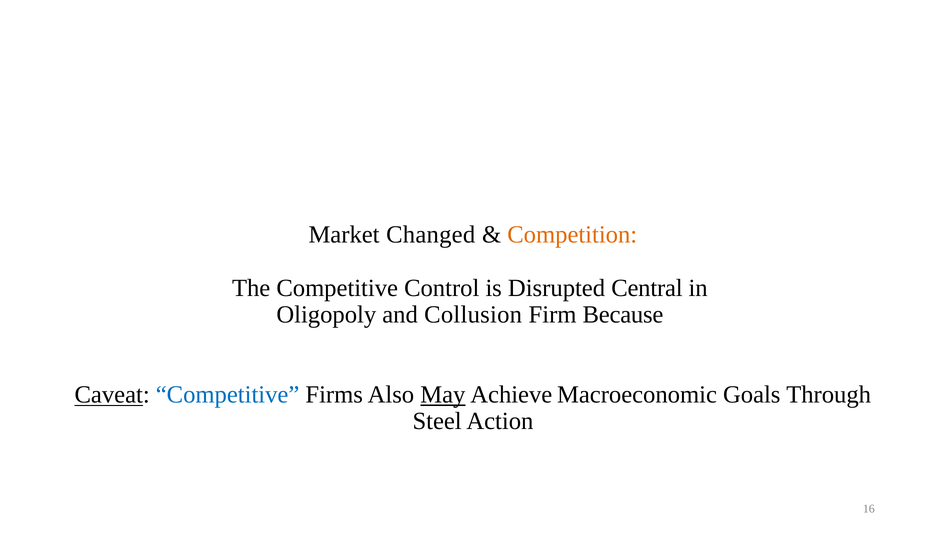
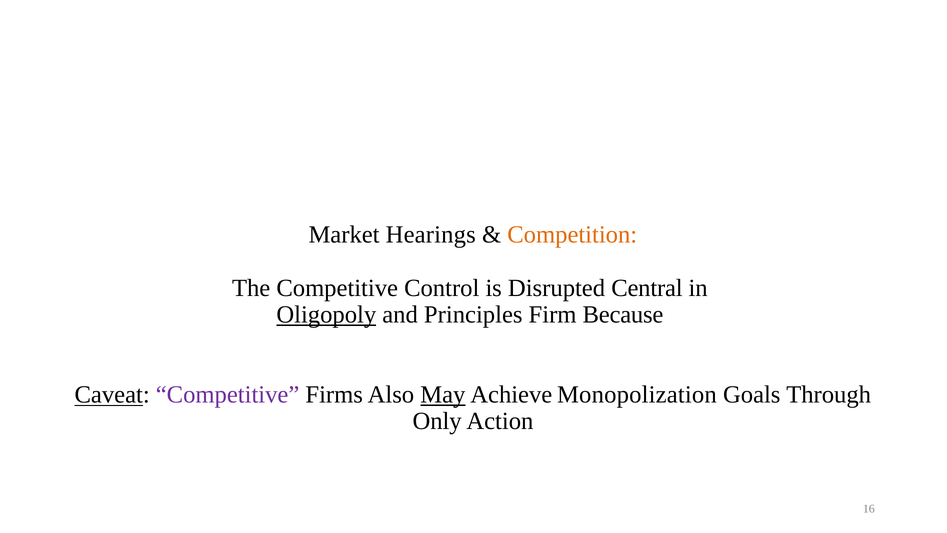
Changed: Changed -> Hearings
Oligopoly underline: none -> present
Collusion: Collusion -> Principles
Competitive at (228, 394) colour: blue -> purple
Macroeconomic: Macroeconomic -> Monopolization
Steel: Steel -> Only
